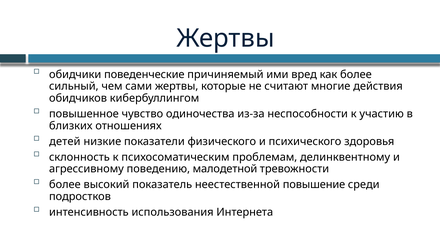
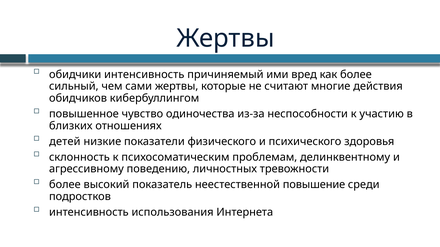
обидчики поведенческие: поведенческие -> интенсивность
малодетной: малодетной -> личностных
